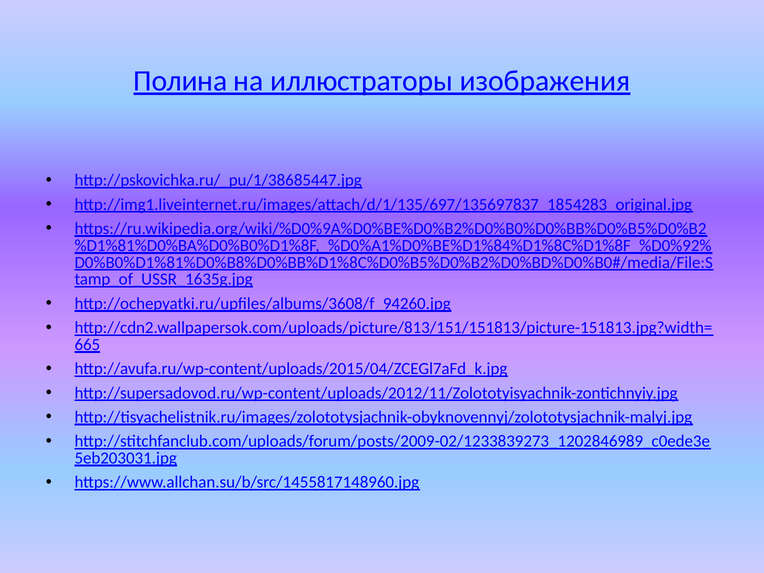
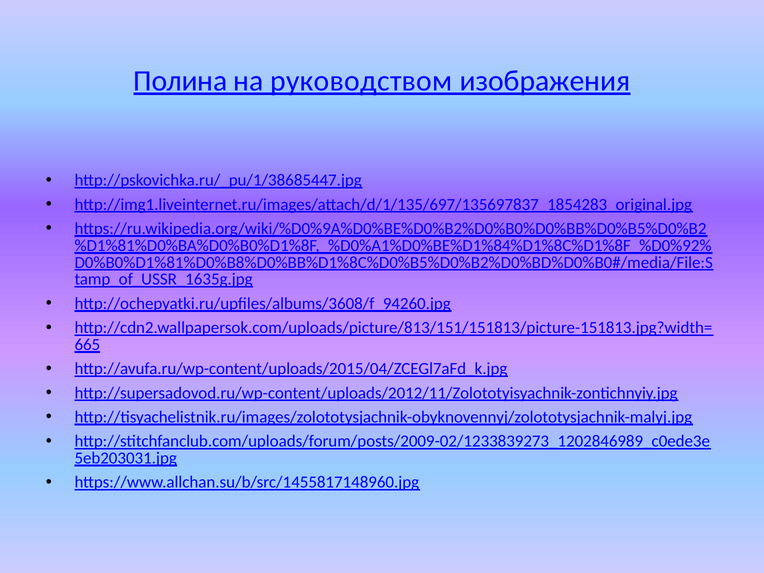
иллюстраторы: иллюстраторы -> руководством
